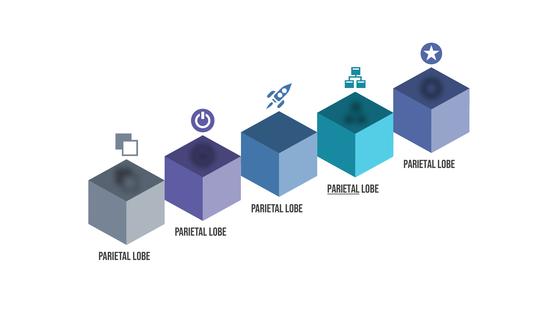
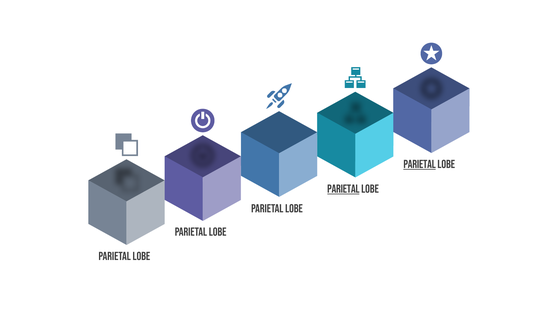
Parietal at (420, 164) underline: none -> present
